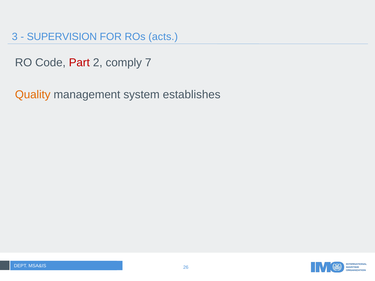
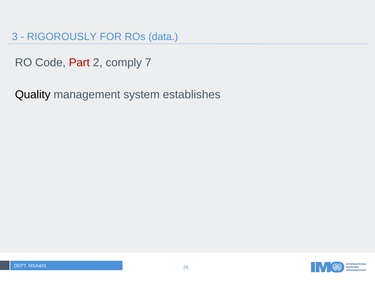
SUPERVISION: SUPERVISION -> RIGOROUSLY
acts: acts -> data
Quality colour: orange -> black
